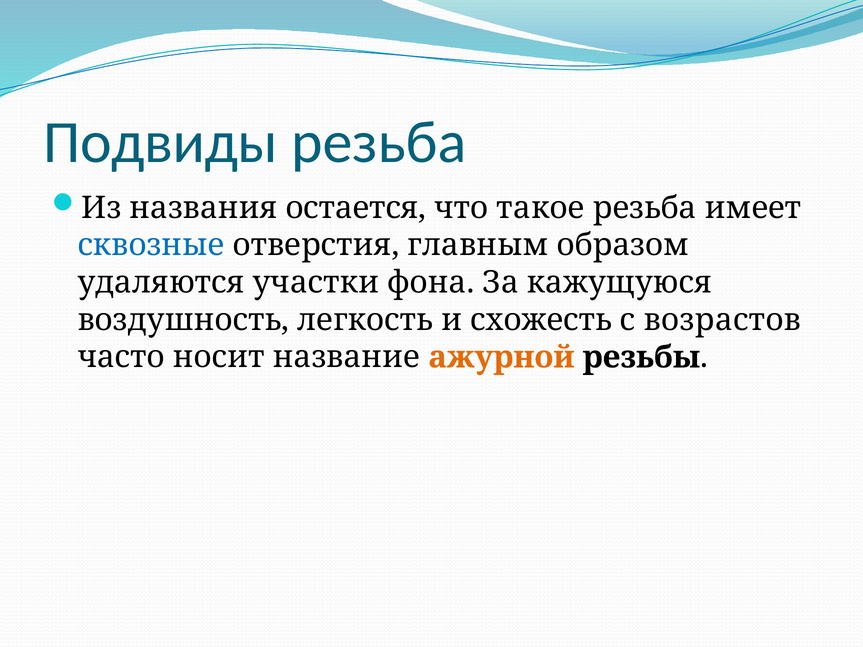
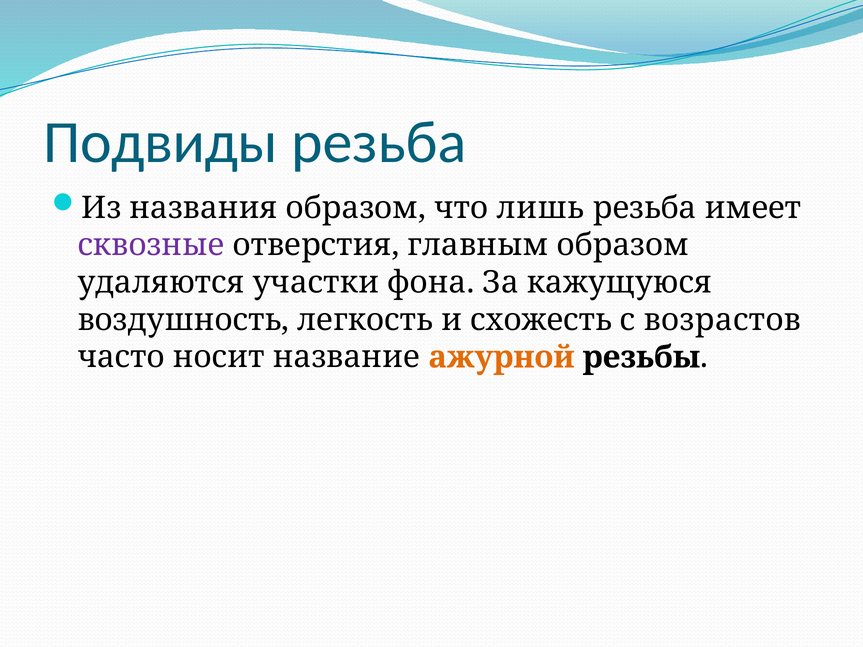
названия остается: остается -> образом
такое: такое -> лишь
сквозные colour: blue -> purple
